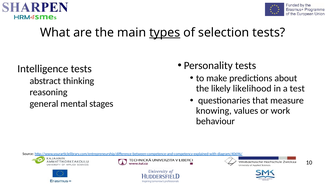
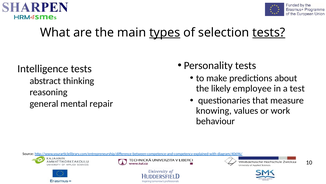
tests at (269, 32) underline: none -> present
likelihood: likelihood -> employee
stages: stages -> repair
